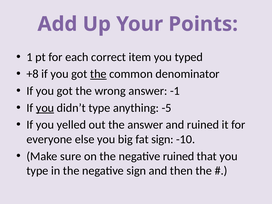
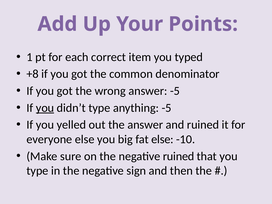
the at (98, 74) underline: present -> none
answer -1: -1 -> -5
fat sign: sign -> else
